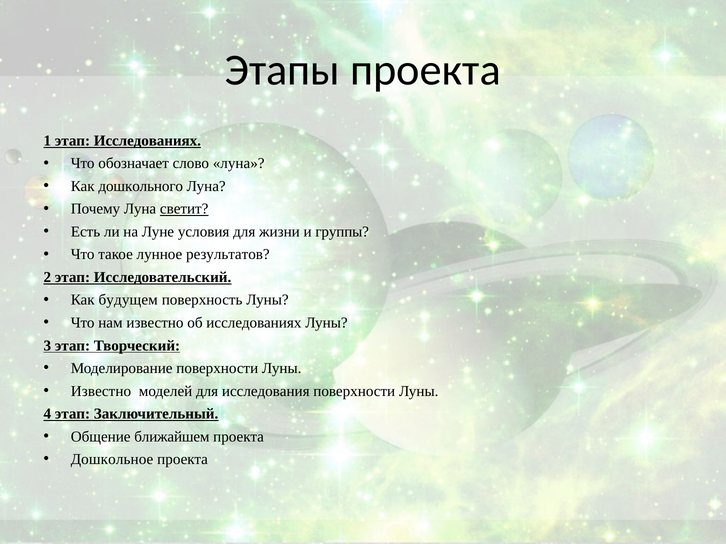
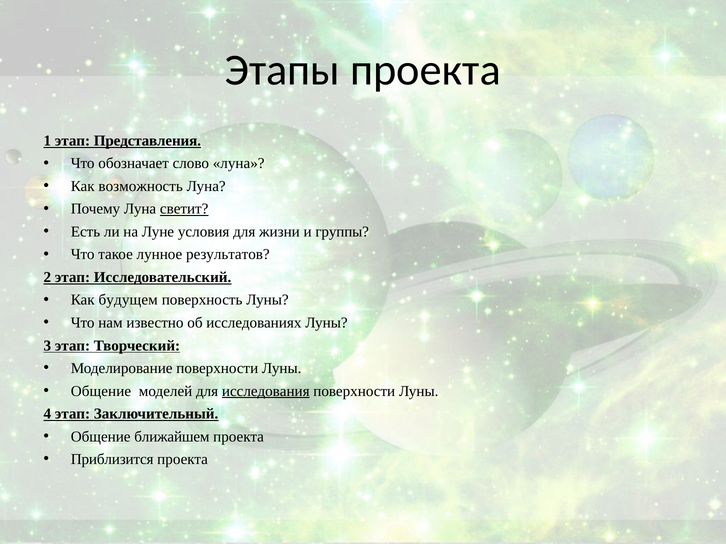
этап Исследованиях: Исследованиях -> Представления
дошкольного: дошкольного -> возможность
Известно at (101, 391): Известно -> Общение
исследования underline: none -> present
Дошкольное: Дошкольное -> Приблизится
